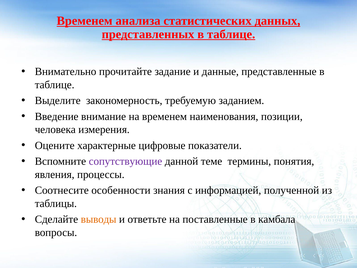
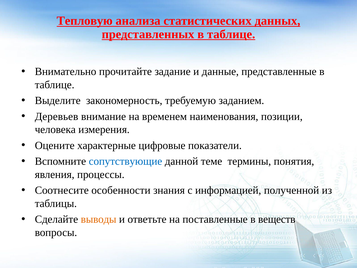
Временем at (85, 21): Временем -> Тепловую
Введение: Введение -> Деревьев
сопутствующие colour: purple -> blue
камбала: камбала -> веществ
